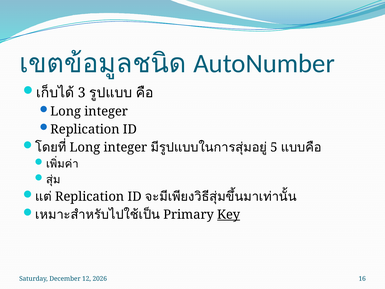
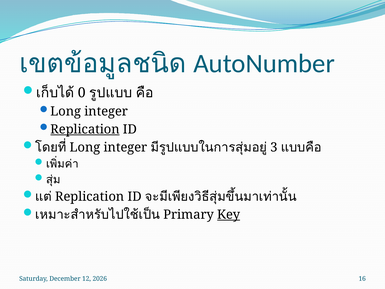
3: 3 -> 0
Replication at (85, 129) underline: none -> present
5: 5 -> 3
